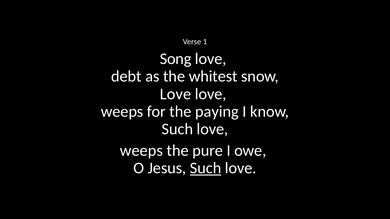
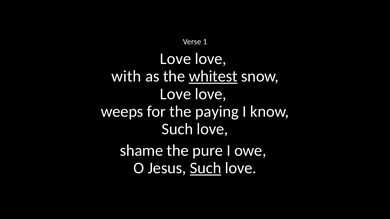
Song at (176, 59): Song -> Love
debt: debt -> with
whitest underline: none -> present
weeps at (141, 151): weeps -> shame
